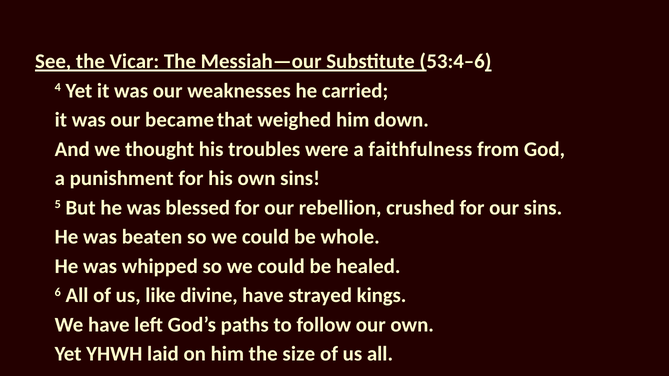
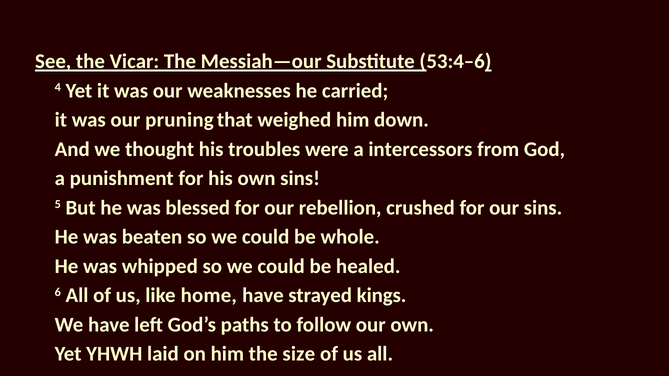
became: became -> pruning
faithfulness: faithfulness -> intercessors
divine: divine -> home
